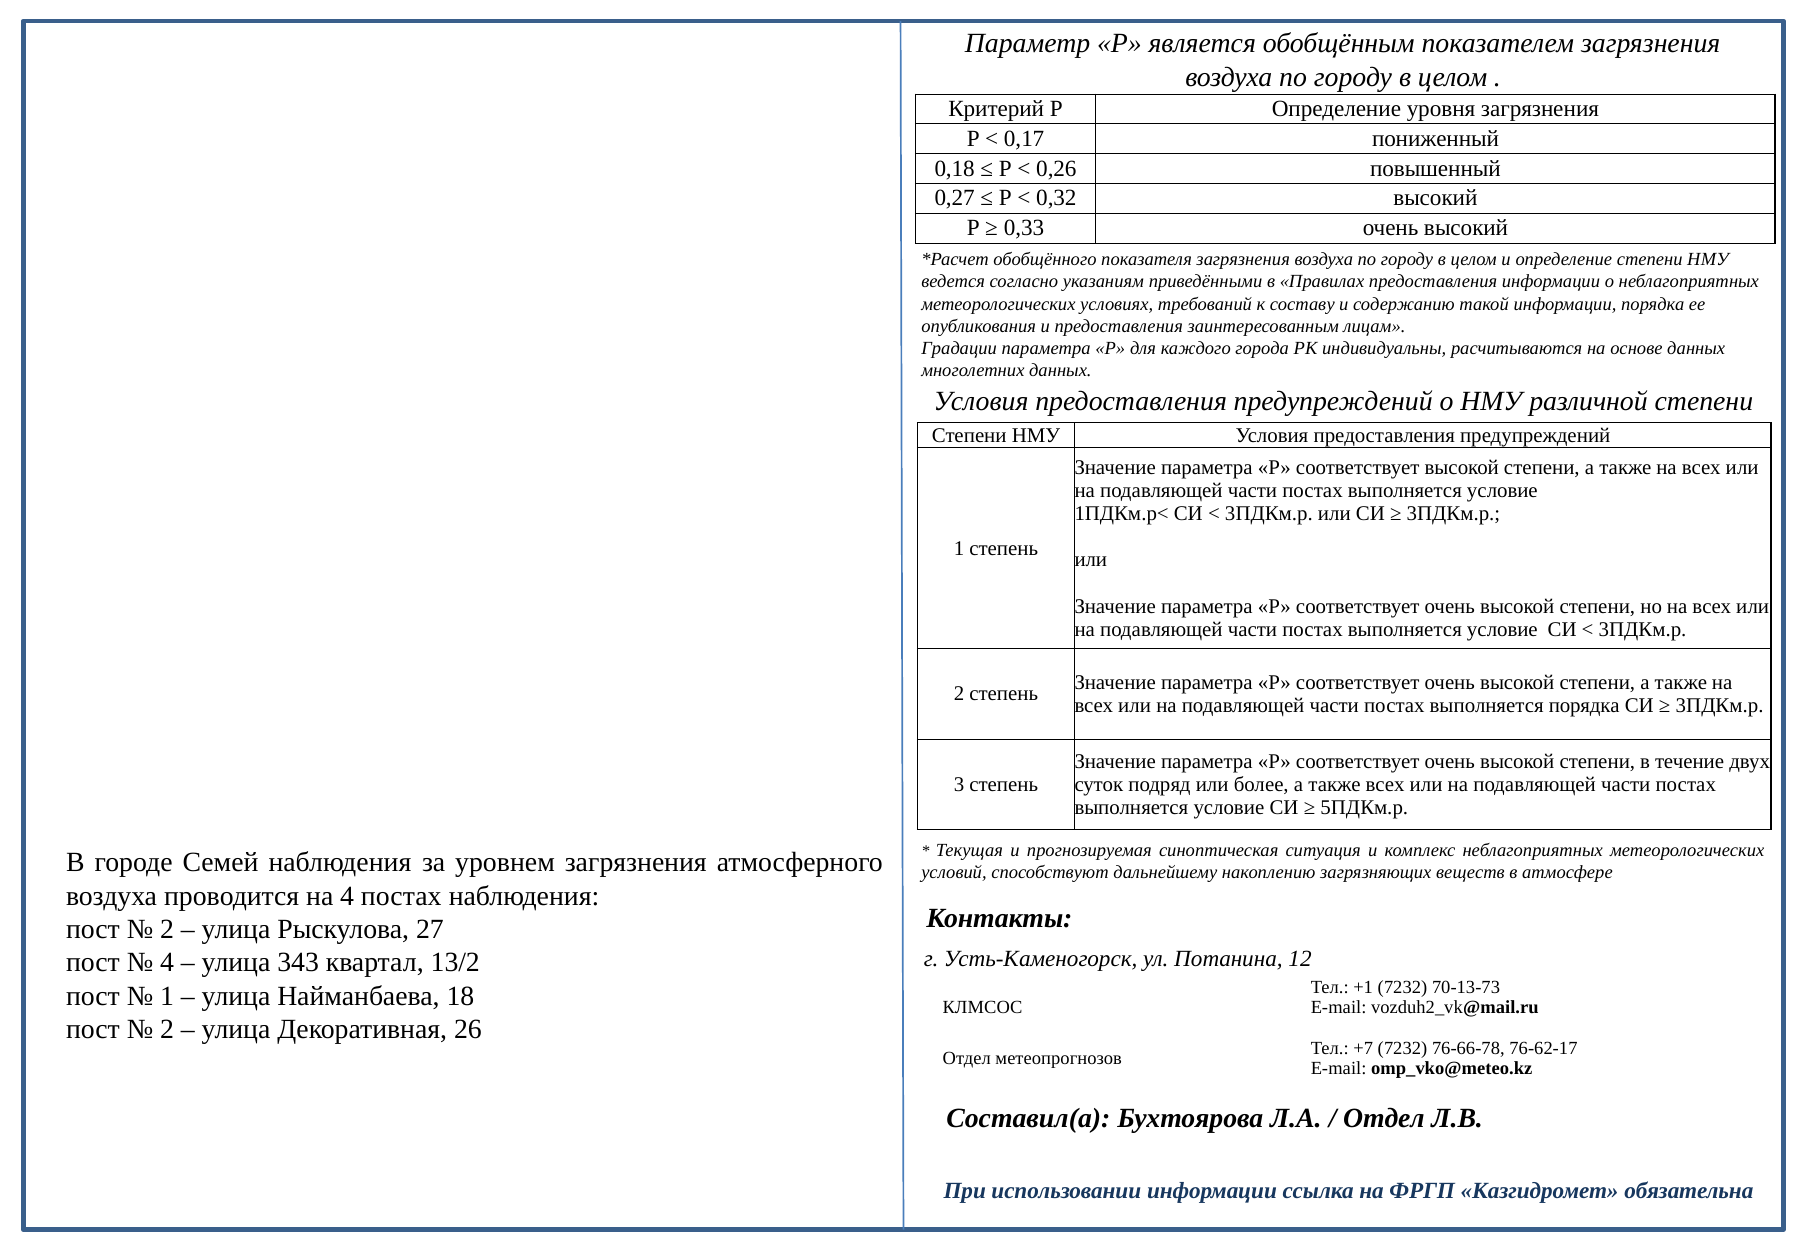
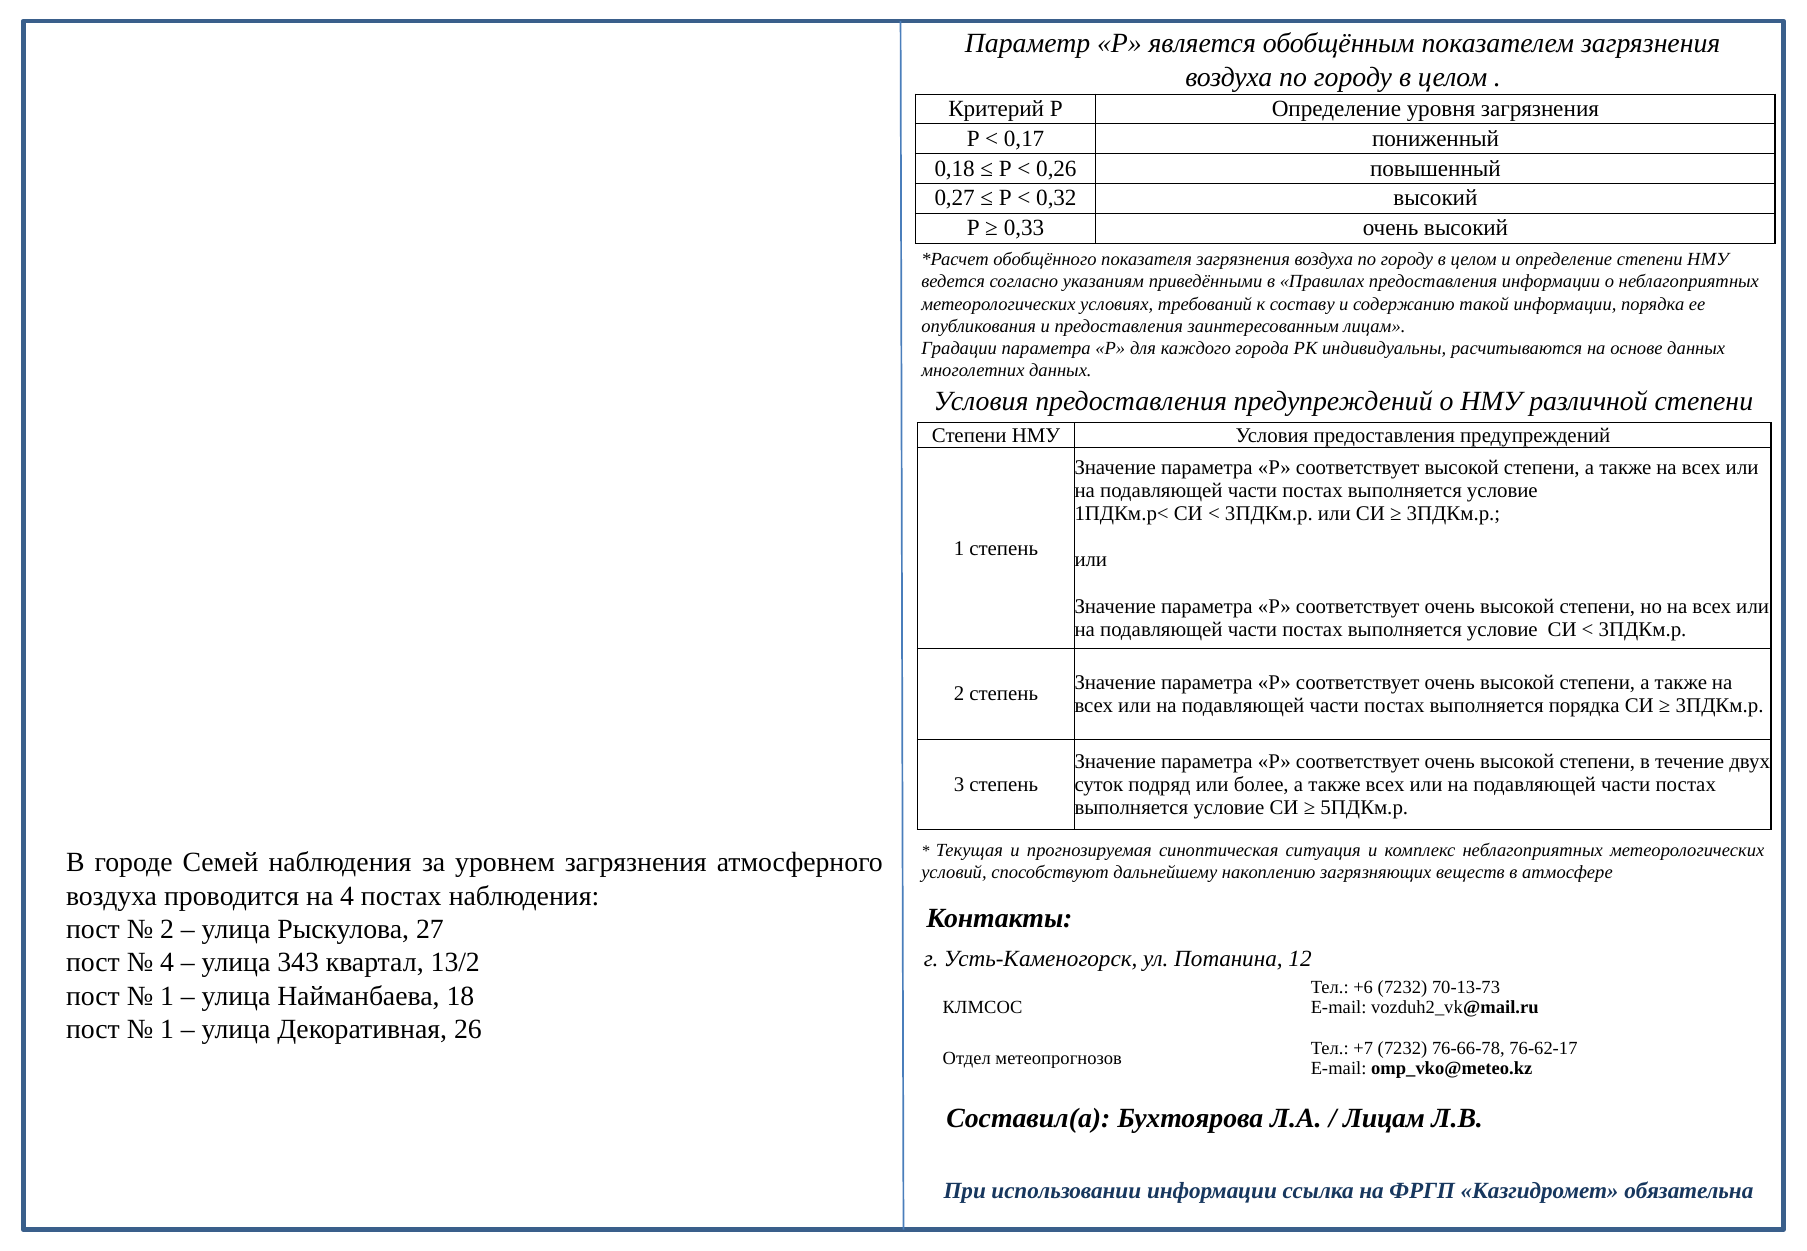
+1: +1 -> +6
2 at (167, 1030): 2 -> 1
Отдел at (1384, 1119): Отдел -> Лицам
